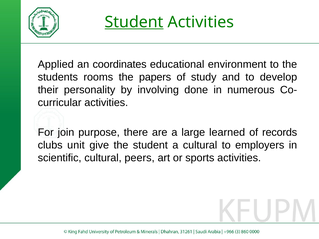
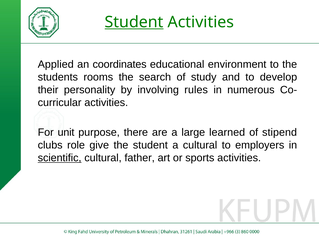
papers: papers -> search
done: done -> rules
join: join -> unit
records: records -> stipend
unit: unit -> role
scientific underline: none -> present
peers: peers -> father
